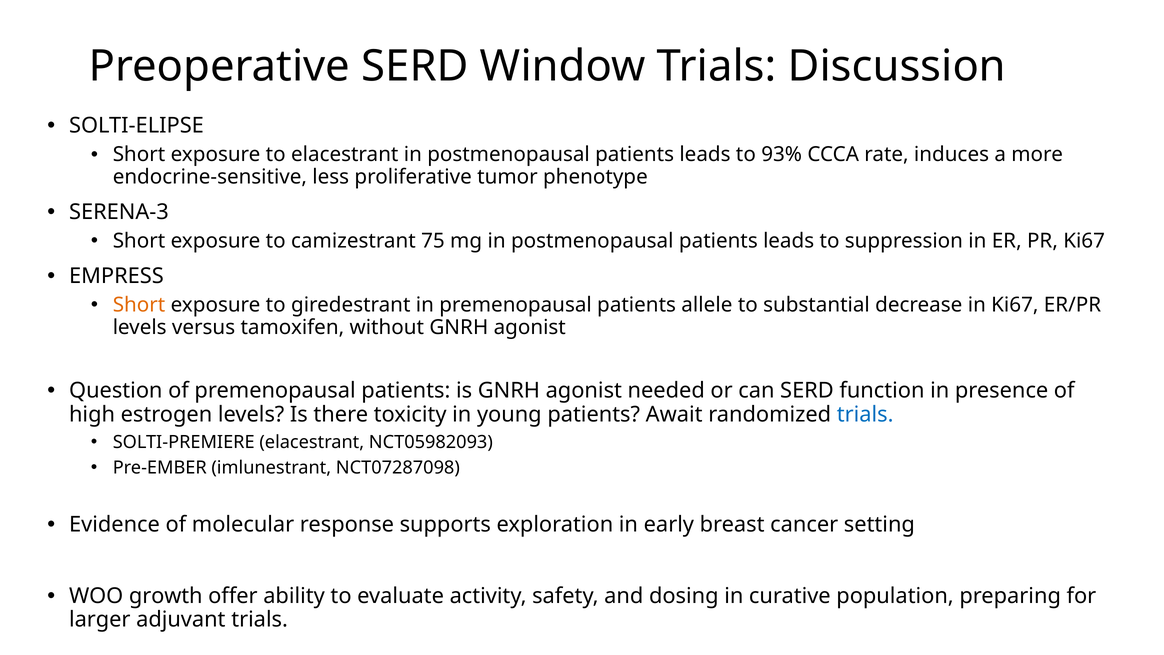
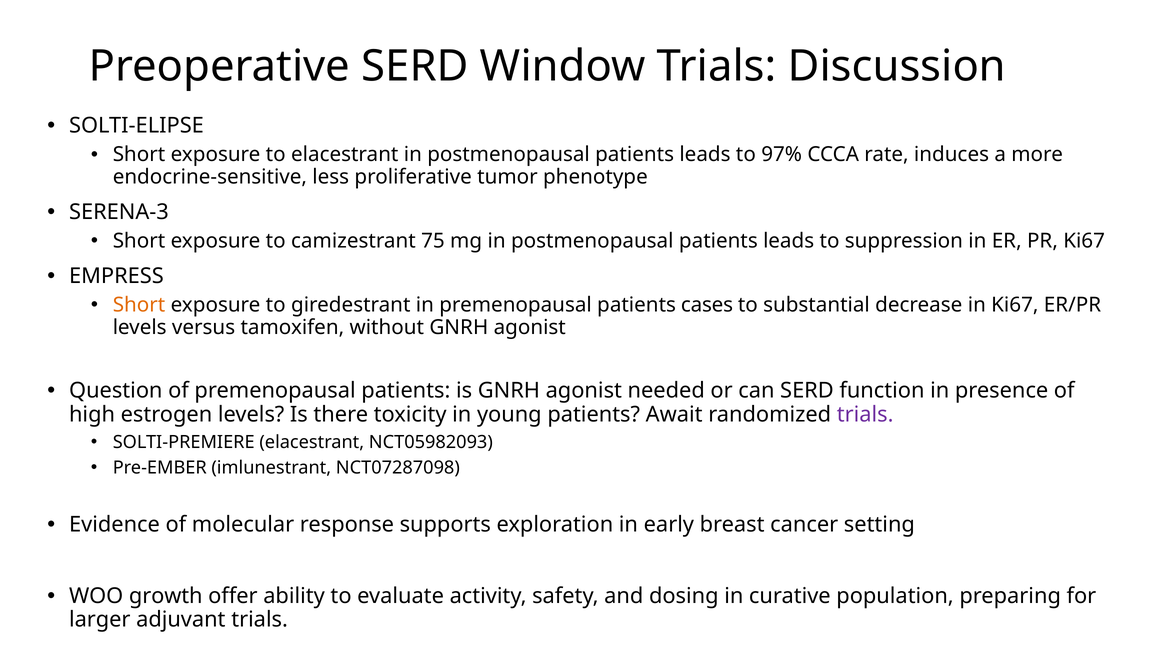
93%: 93% -> 97%
allele: allele -> cases
trials at (865, 414) colour: blue -> purple
